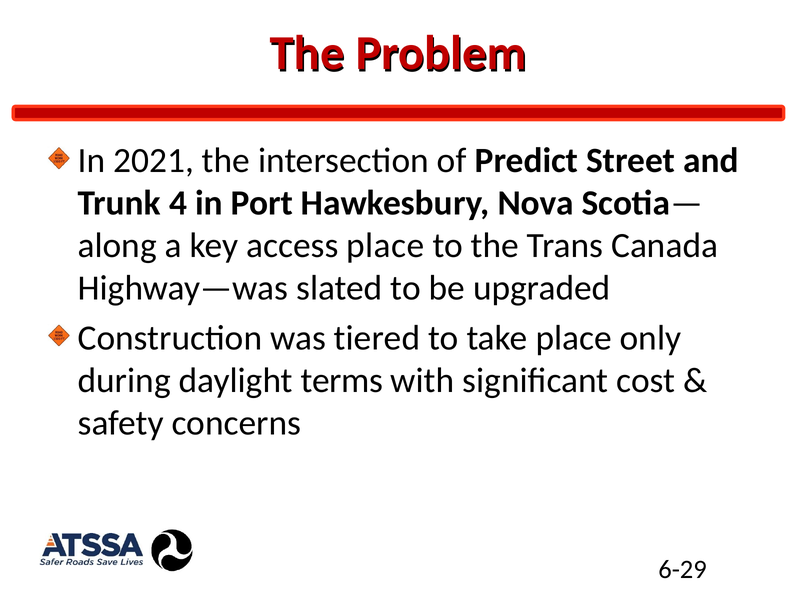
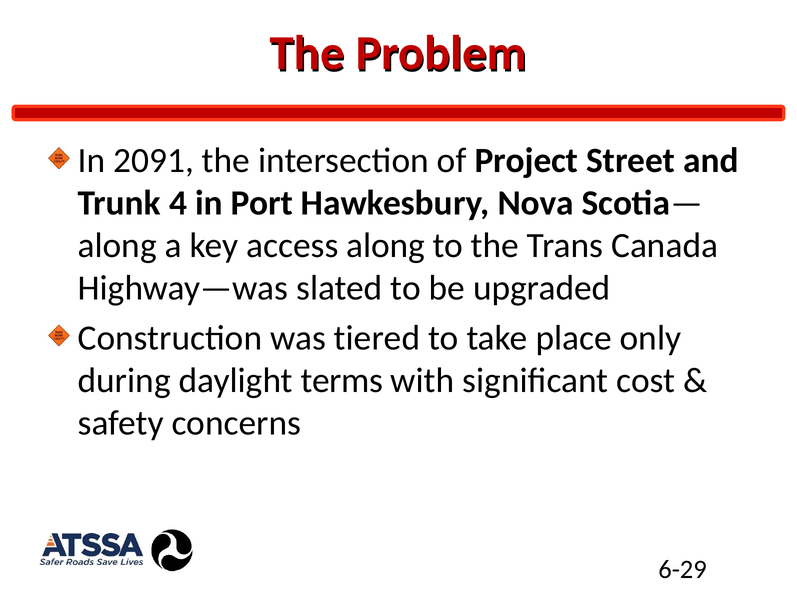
2021: 2021 -> 2091
Predict: Predict -> Project
access place: place -> along
